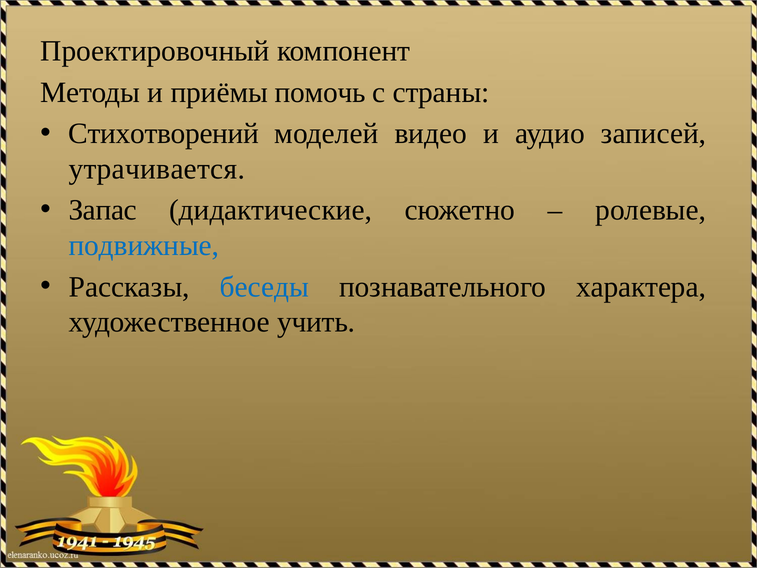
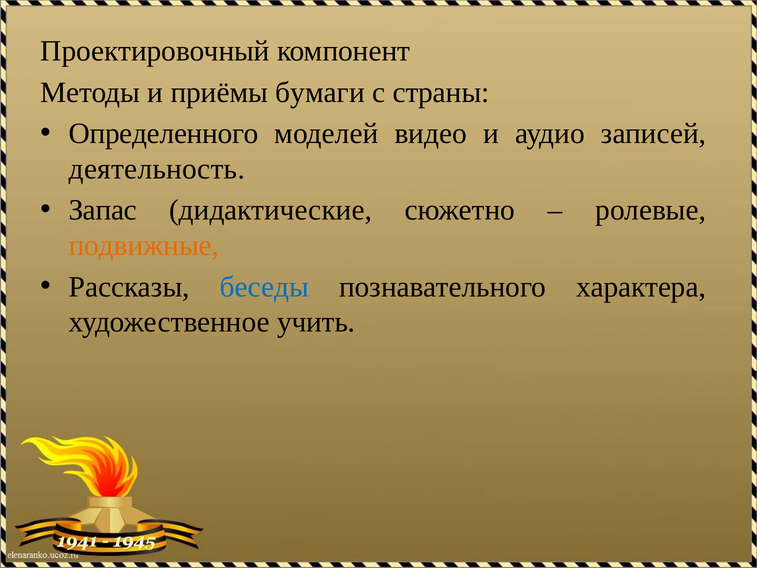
помочь: помочь -> бумаги
Стихотворений: Стихотворений -> Определенного
утрачивается: утрачивается -> деятельность
подвижные colour: blue -> orange
